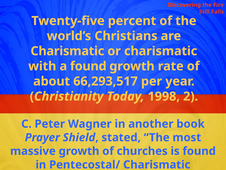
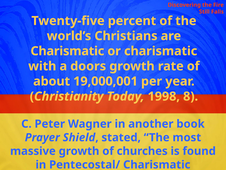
a found: found -> doors
66,293,517: 66,293,517 -> 19,000,001
2: 2 -> 8
